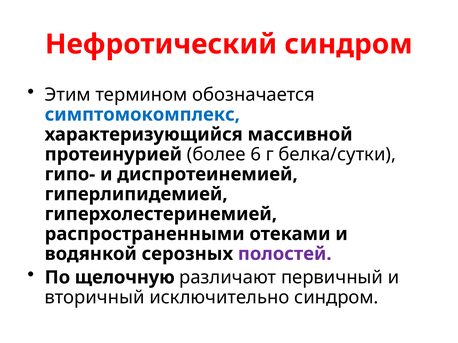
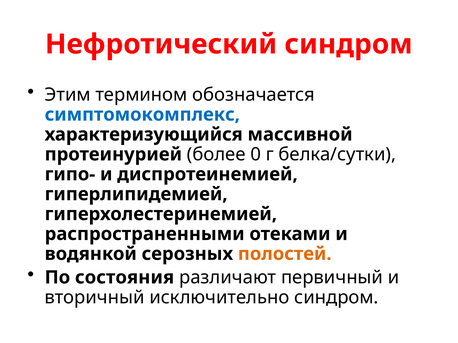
6: 6 -> 0
полостей colour: purple -> orange
щелочную: щелочную -> состояния
